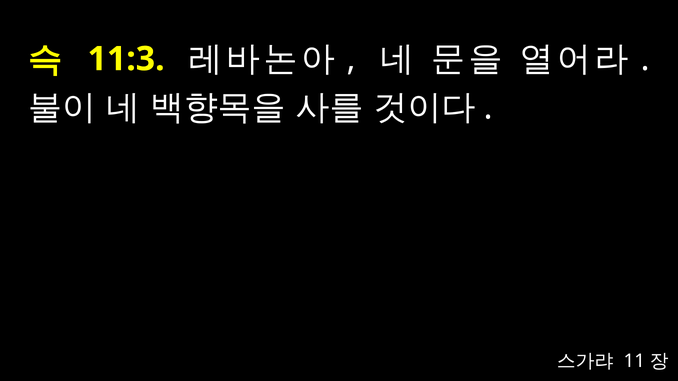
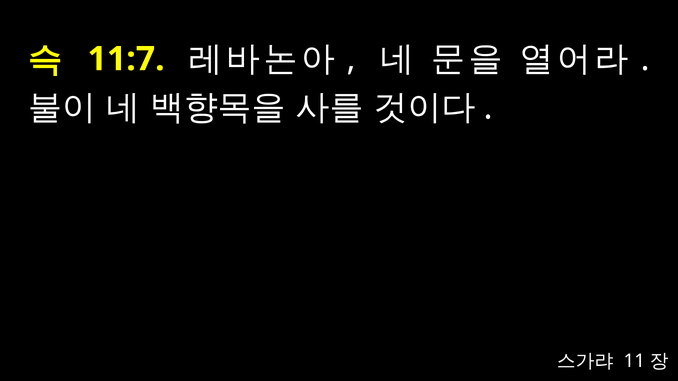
11:3: 11:3 -> 11:7
